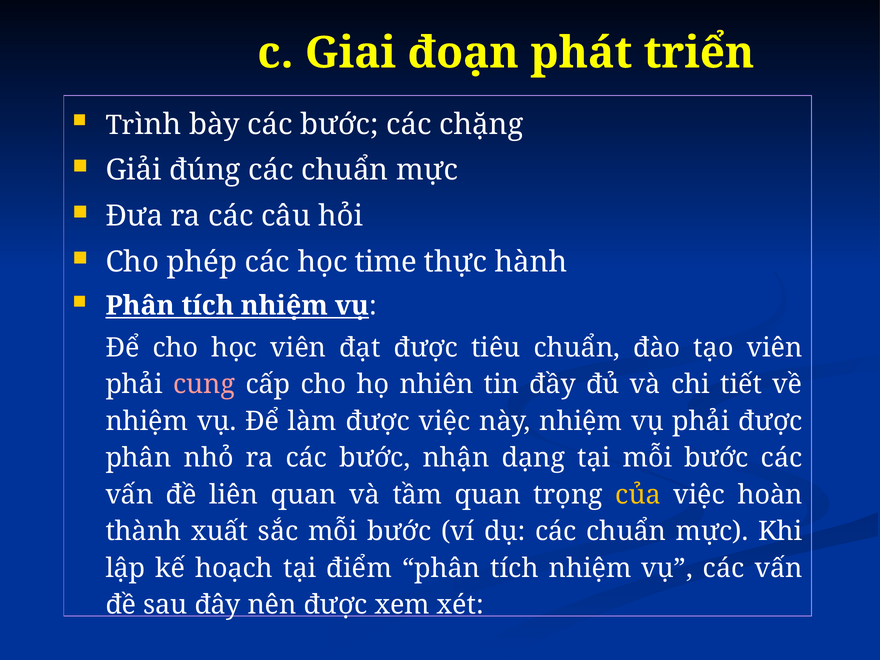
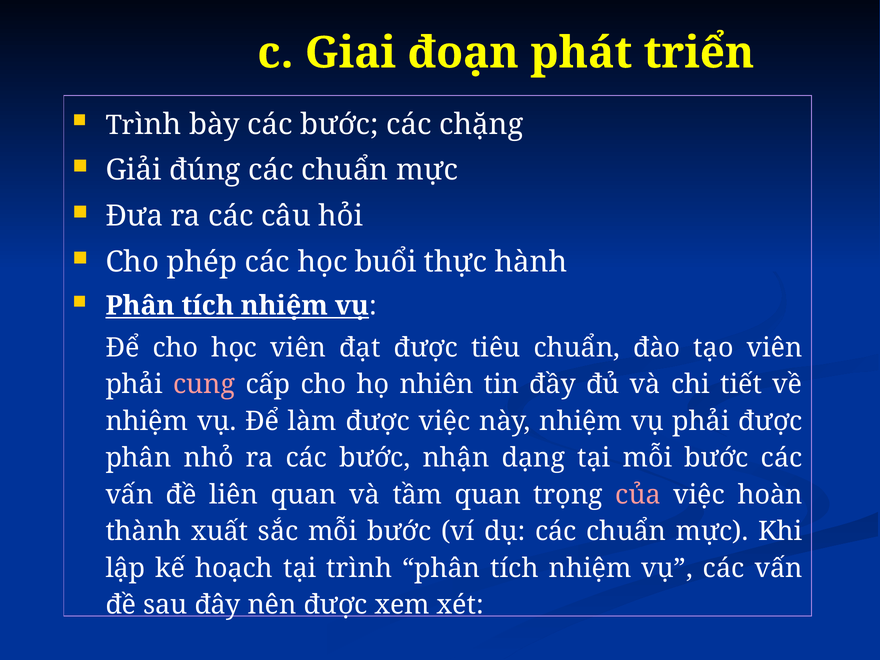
time: time -> buổi
của colour: yellow -> pink
tại điểm: điểm -> trình
